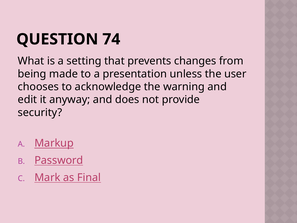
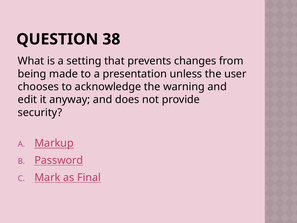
74: 74 -> 38
